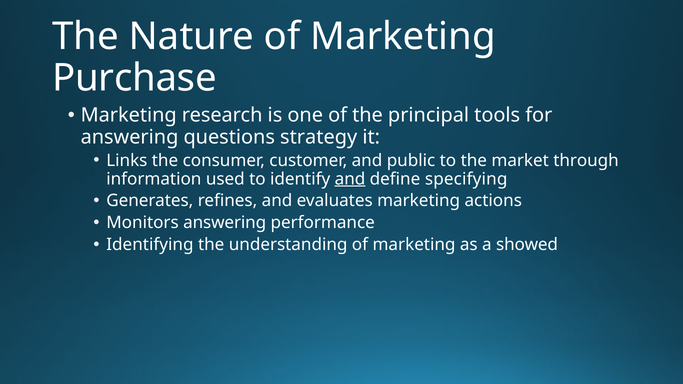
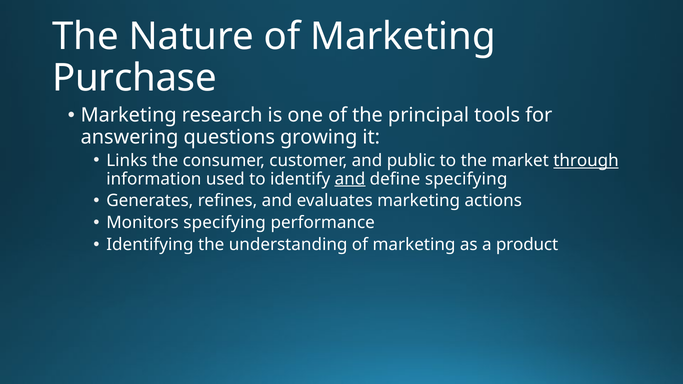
strategy: strategy -> growing
through underline: none -> present
Monitors answering: answering -> specifying
showed: showed -> product
